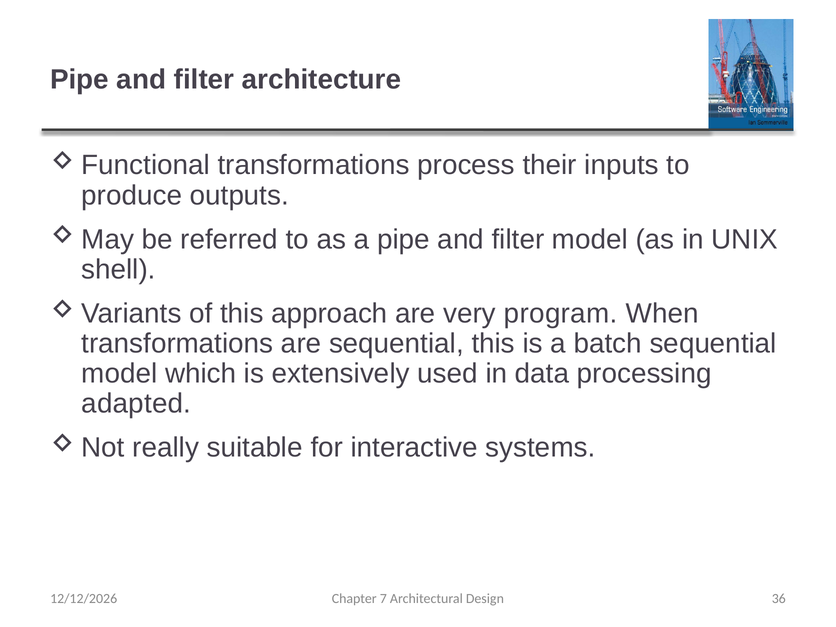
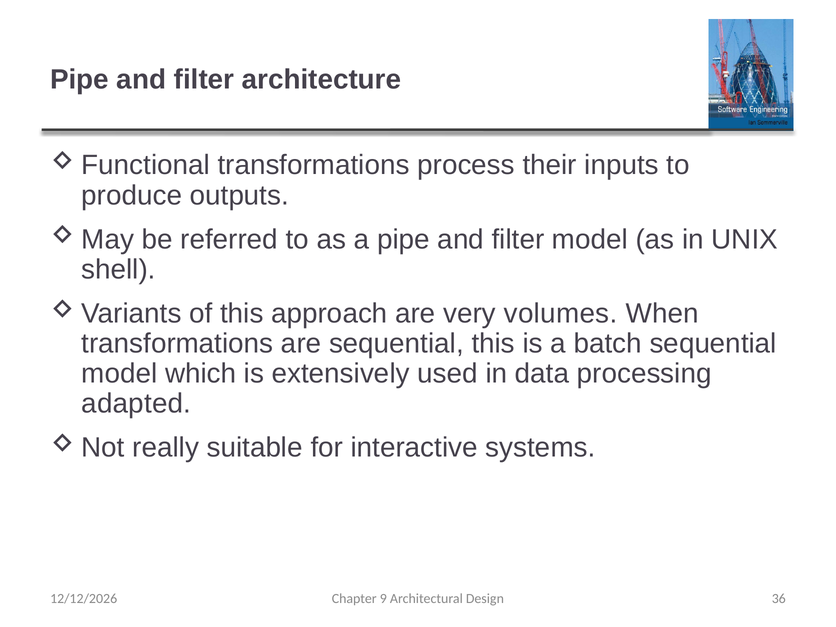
program: program -> volumes
7: 7 -> 9
